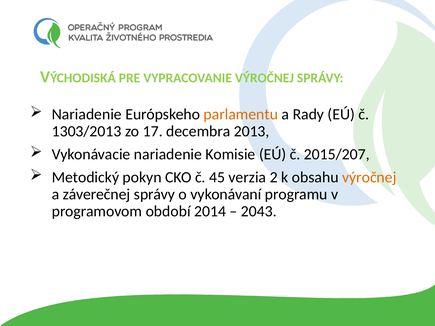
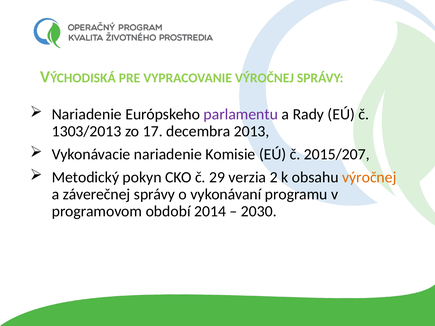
parlamentu colour: orange -> purple
45: 45 -> 29
2043: 2043 -> 2030
